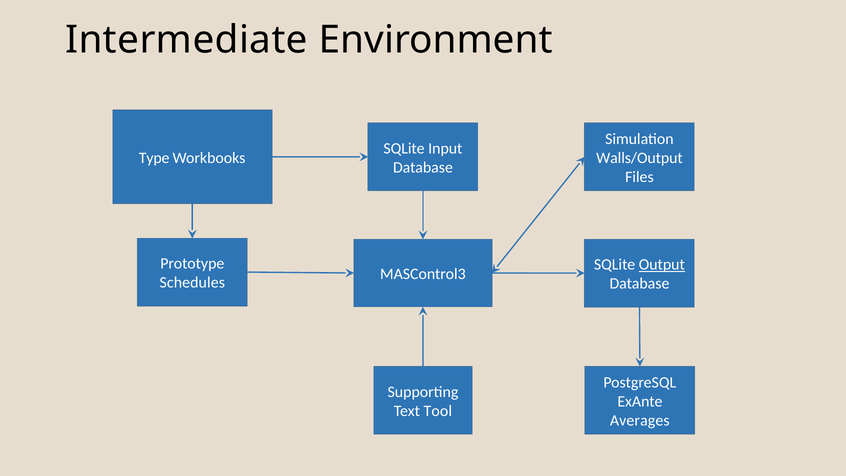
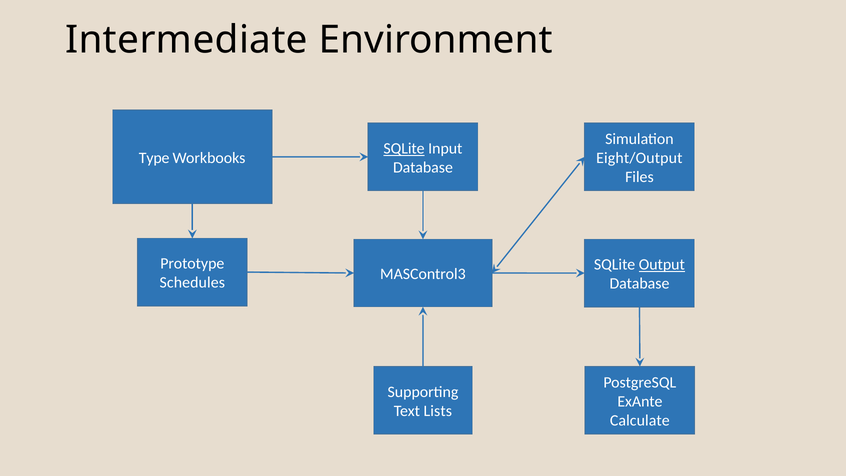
SQLite at (404, 148) underline: none -> present
Walls/Output: Walls/Output -> Eight/Output
Tool: Tool -> Lists
Averages: Averages -> Calculate
